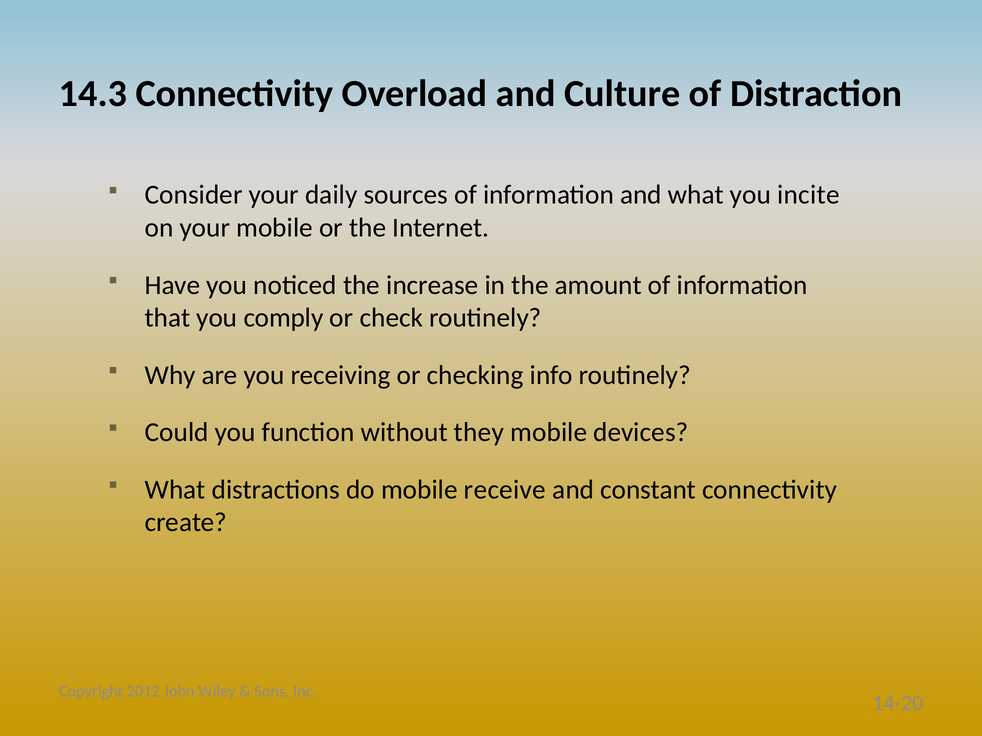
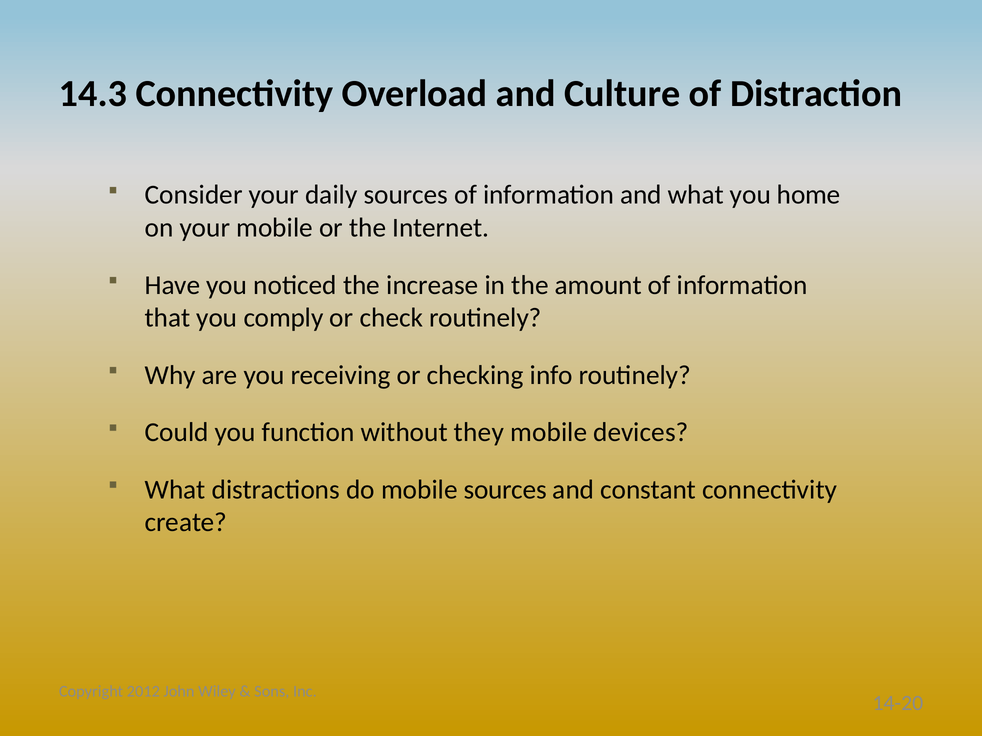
incite: incite -> home
mobile receive: receive -> sources
